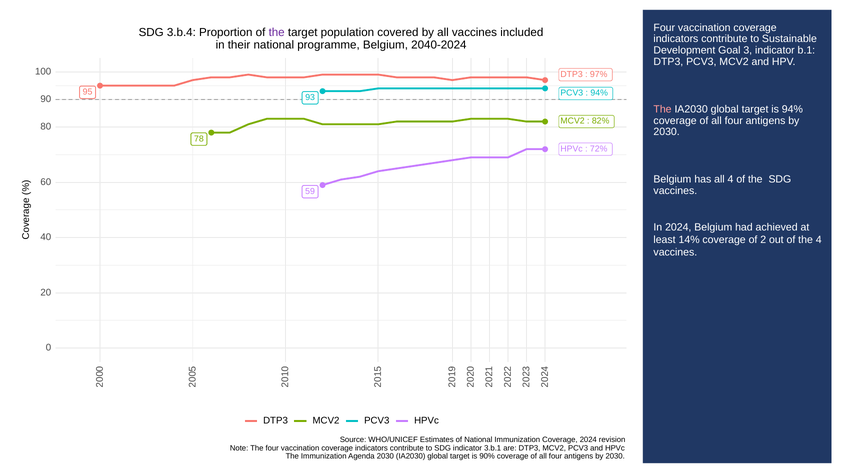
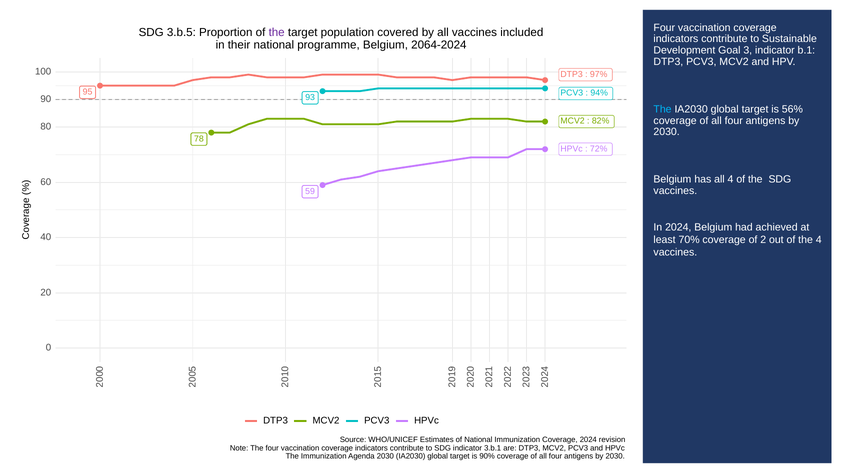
3.b.4: 3.b.4 -> 3.b.5
2040-2024: 2040-2024 -> 2064-2024
The at (663, 109) colour: pink -> light blue
is 94%: 94% -> 56%
14%: 14% -> 70%
